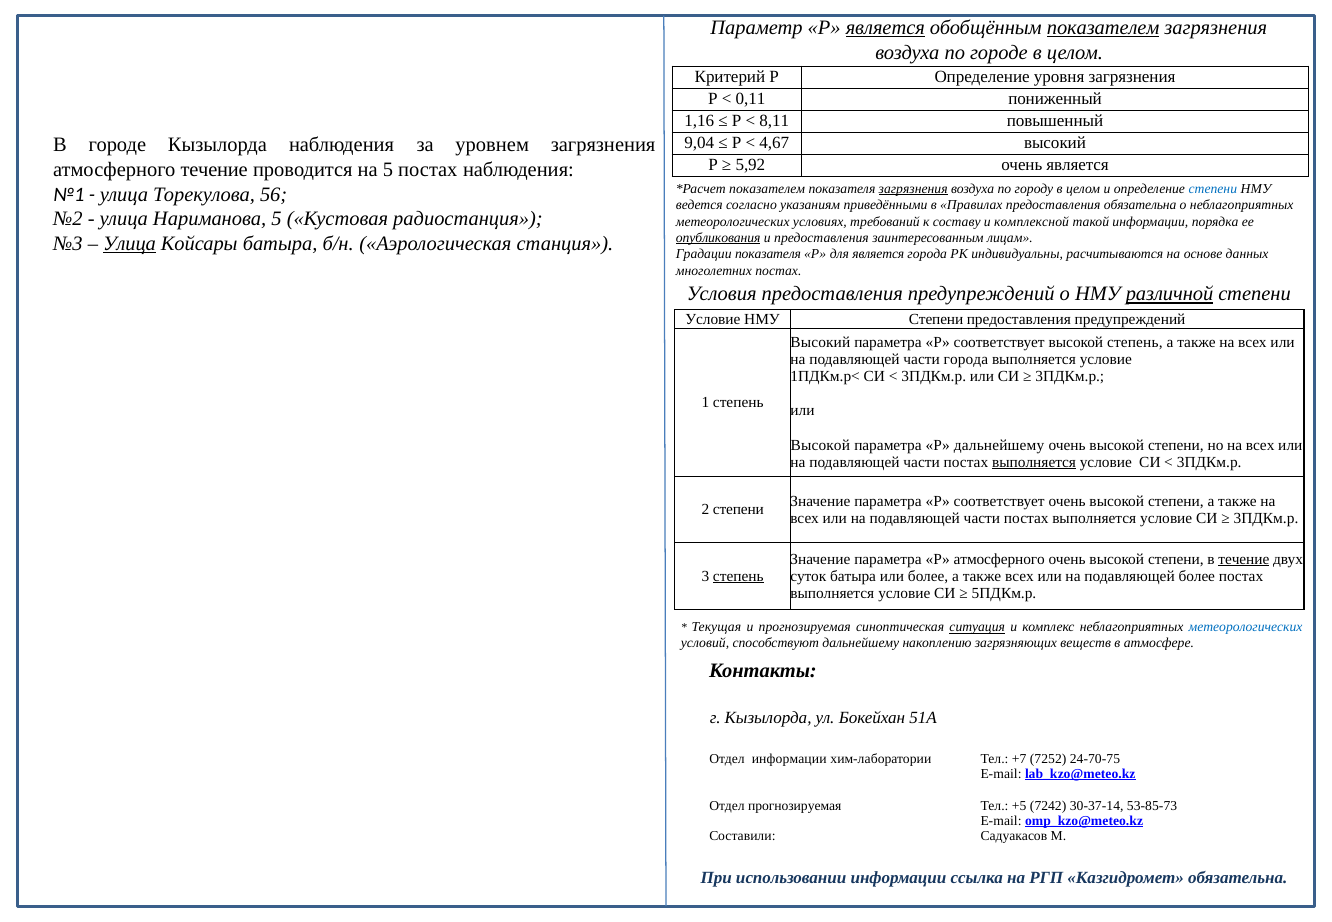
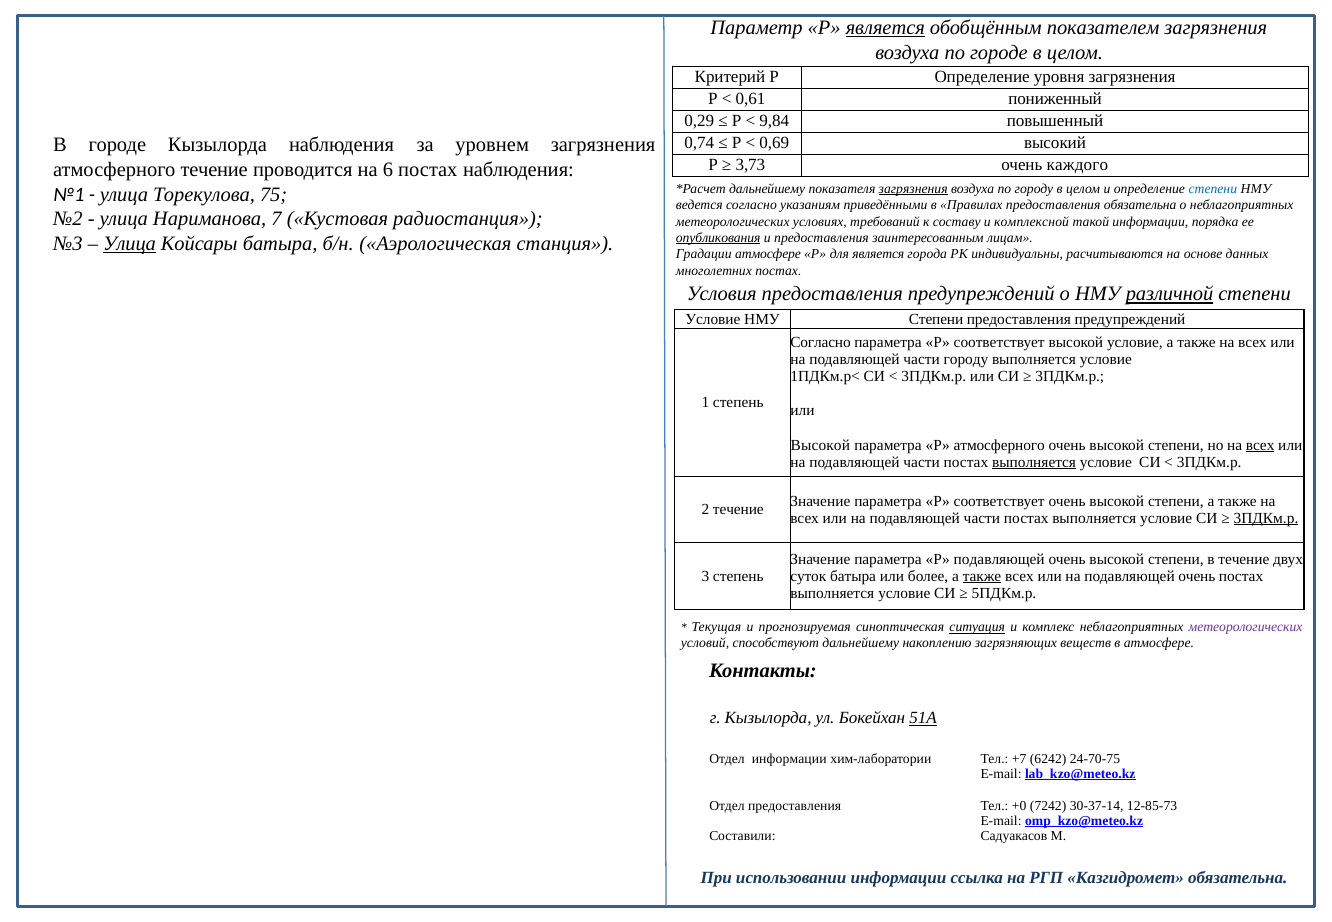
показателем at (1103, 28) underline: present -> none
0,11: 0,11 -> 0,61
1,16: 1,16 -> 0,29
8,11: 8,11 -> 9,84
9,04: 9,04 -> 0,74
4,67: 4,67 -> 0,69
5,92: 5,92 -> 3,73
очень является: является -> каждого
на 5: 5 -> 6
показателем at (767, 189): показателем -> дальнейшему
56: 56 -> 75
Нариманова 5: 5 -> 7
Градации показателя: показателя -> атмосфере
Высокий at (820, 343): Высокий -> Согласно
высокой степень: степень -> условие
части города: города -> городу
Р дальнейшему: дальнейшему -> атмосферного
всех at (1260, 445) underline: none -> present
2 степени: степени -> течение
3ПДКм.р at (1266, 518) underline: none -> present
Р атмосферного: атмосферного -> подавляющей
течение at (1244, 559) underline: present -> none
степень at (738, 576) underline: present -> none
также at (982, 576) underline: none -> present
на подавляющей более: более -> очень
метеорологических at (1246, 627) colour: blue -> purple
51А underline: none -> present
7252: 7252 -> 6242
Отдел прогнозируемая: прогнозируемая -> предоставления
+5: +5 -> +0
53-85-73: 53-85-73 -> 12-85-73
